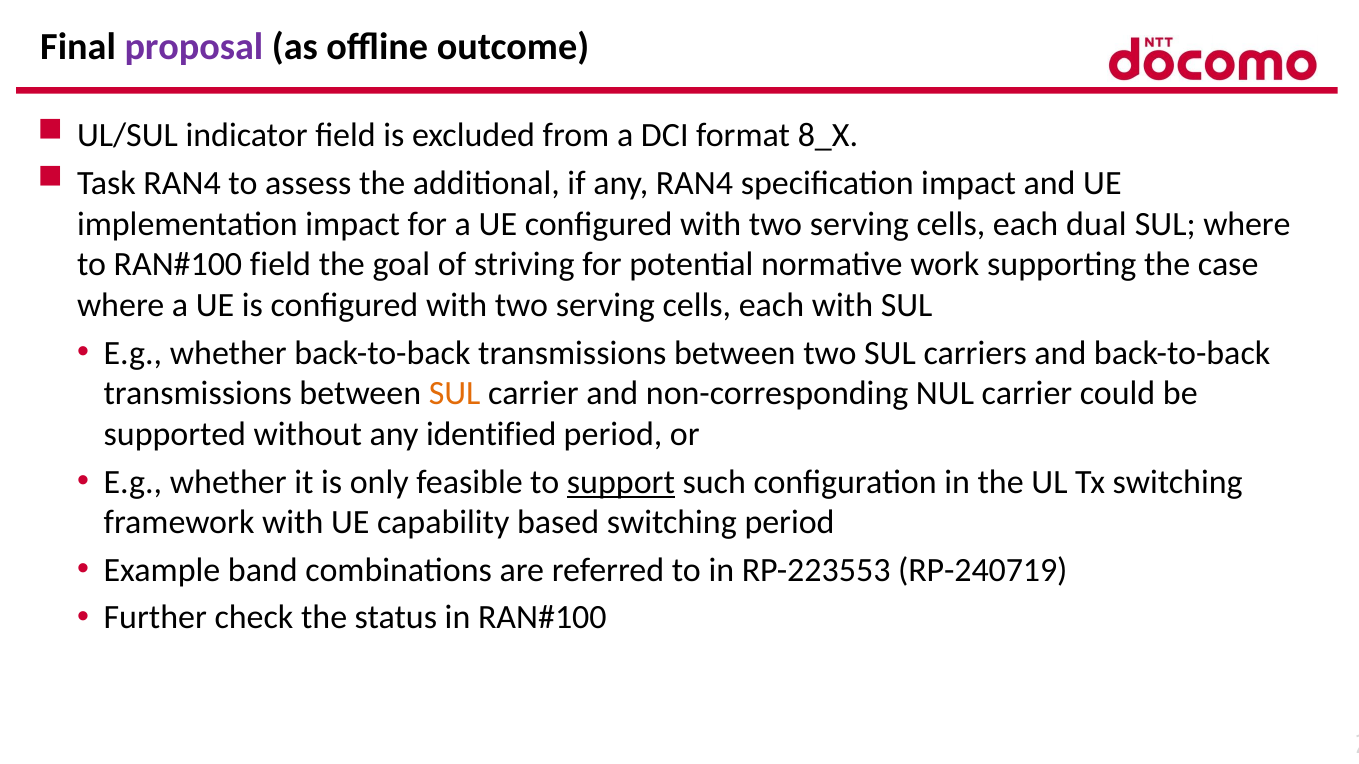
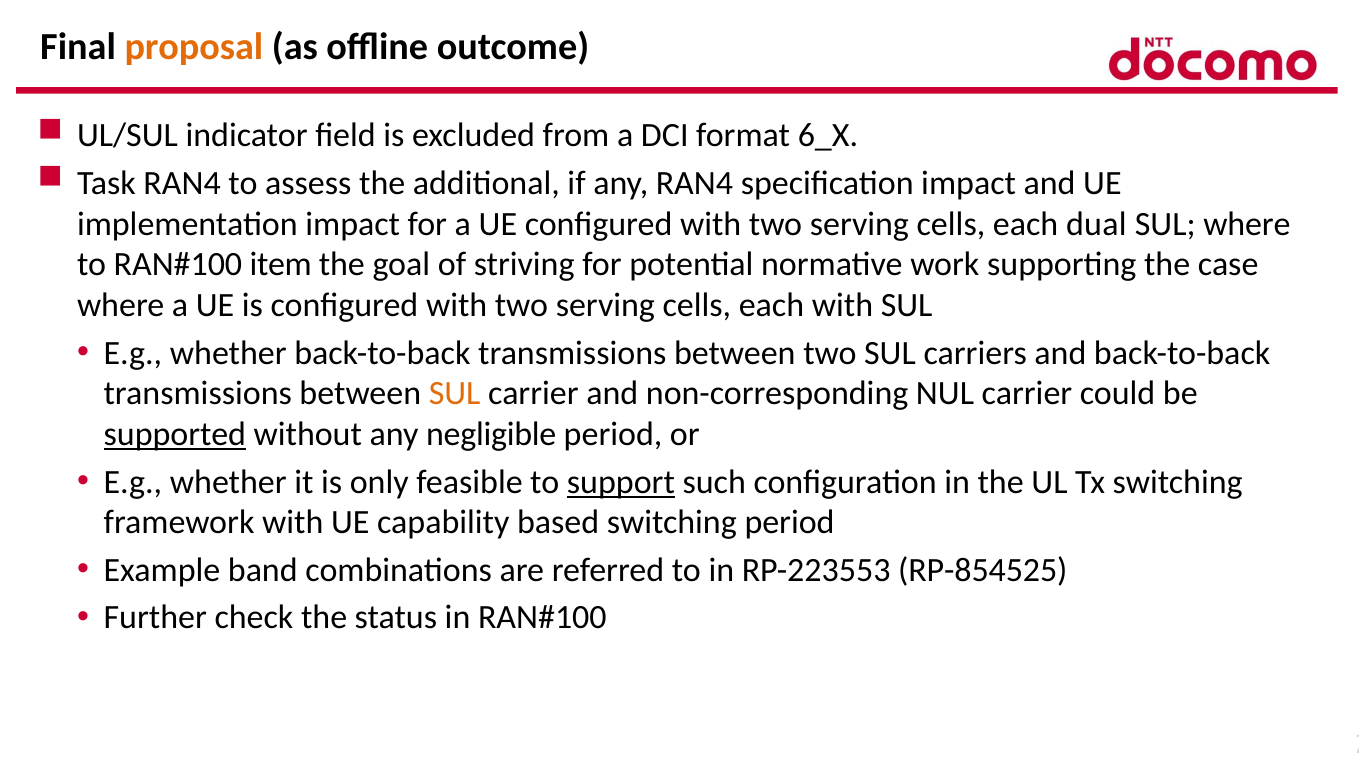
proposal colour: purple -> orange
8_X: 8_X -> 6_X
field at (280, 265): field -> item
supported underline: none -> present
identified: identified -> negligible
RP-240719: RP-240719 -> RP-854525
